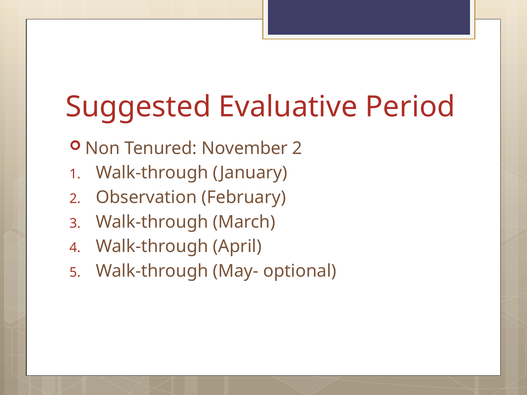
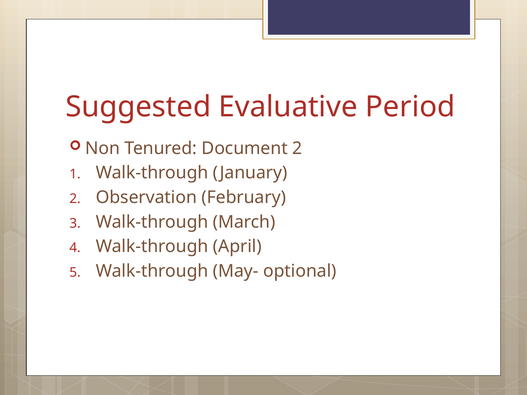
November: November -> Document
